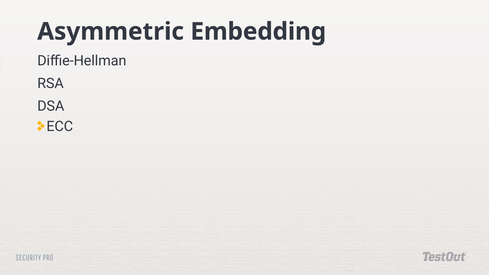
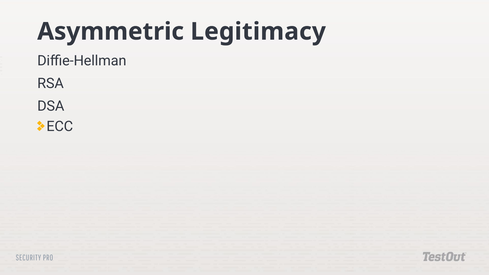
Embedding: Embedding -> Legitimacy
